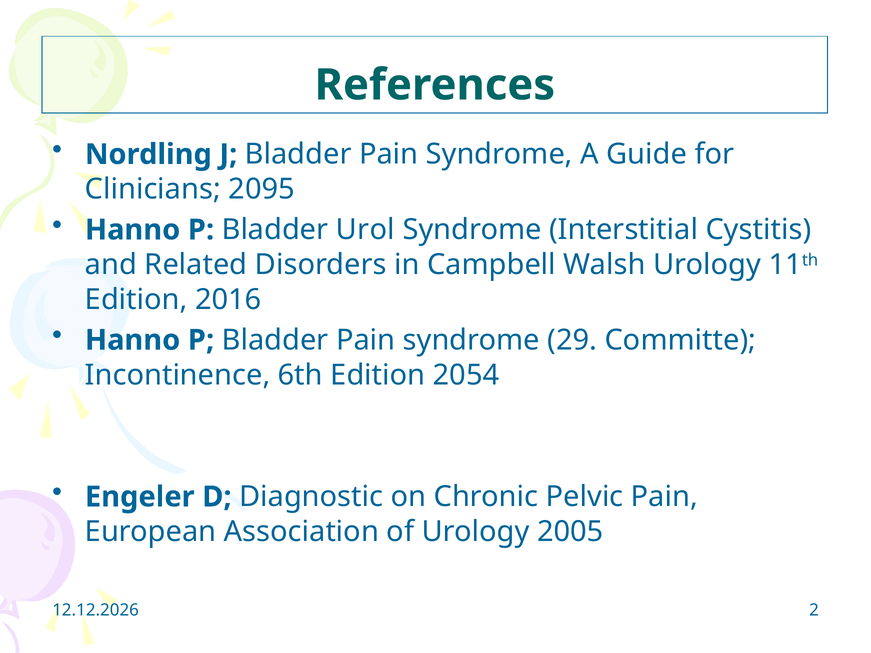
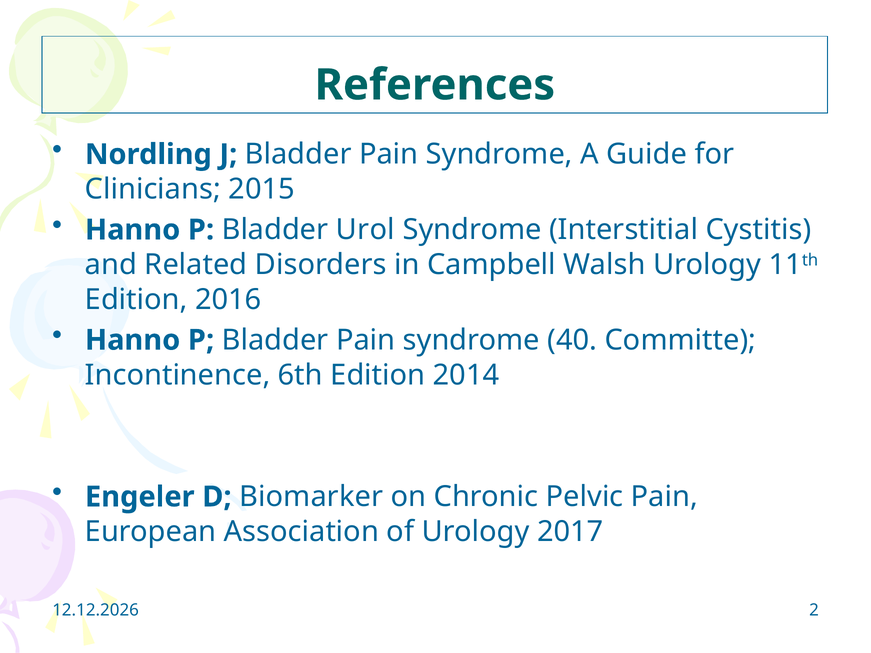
2095: 2095 -> 2015
29: 29 -> 40
2054: 2054 -> 2014
Diagnostic: Diagnostic -> Biomarker
2005: 2005 -> 2017
